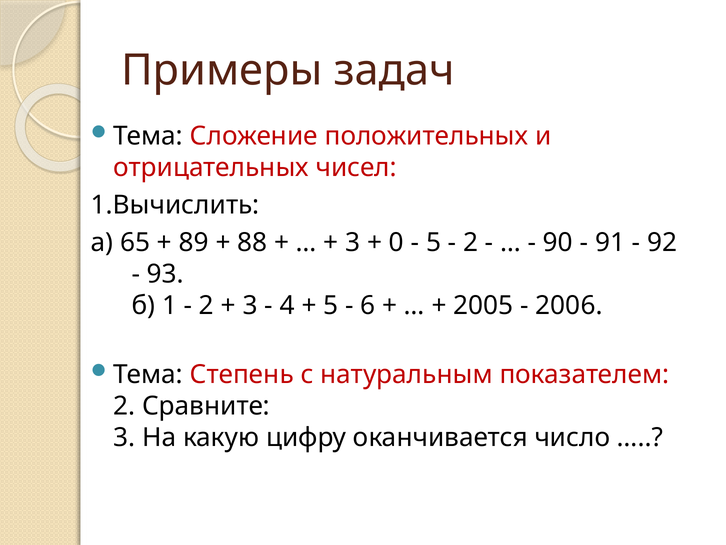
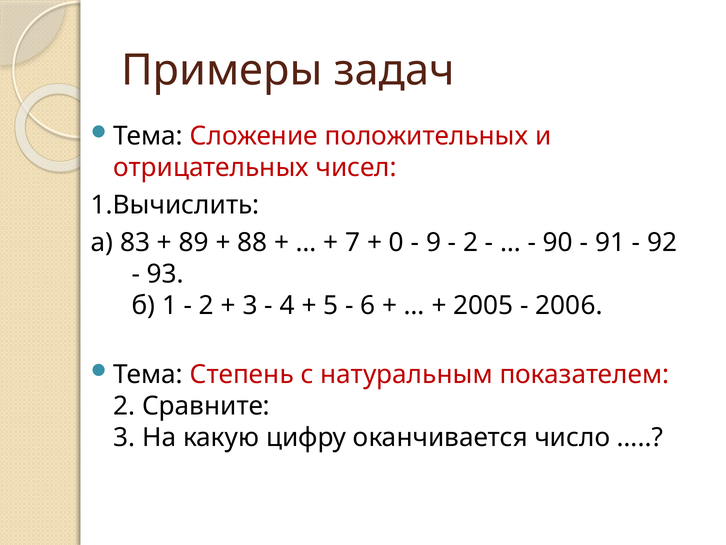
65: 65 -> 83
3 at (353, 243): 3 -> 7
5 at (434, 243): 5 -> 9
